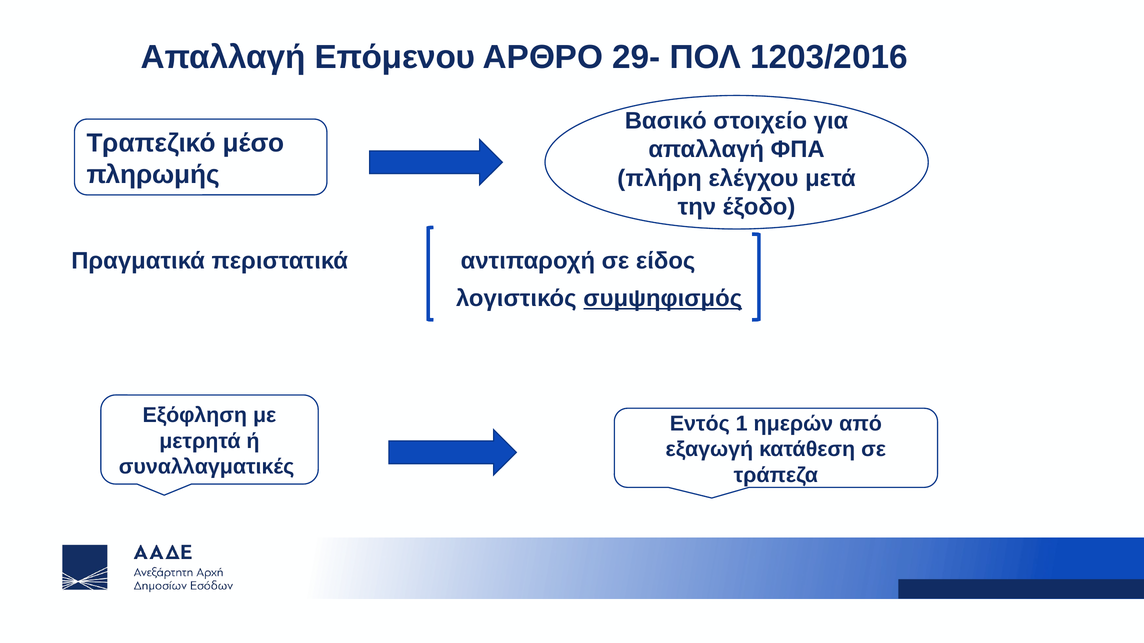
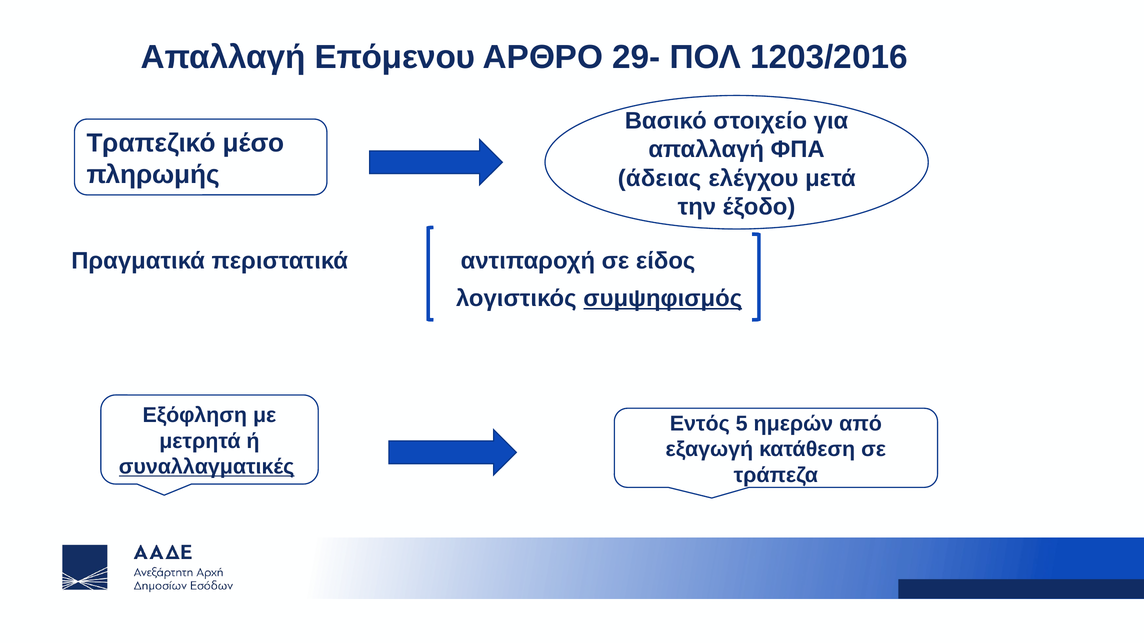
πλήρη: πλήρη -> άδειας
1: 1 -> 5
συναλλαγματικές underline: none -> present
